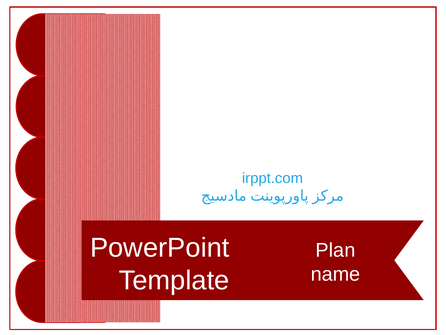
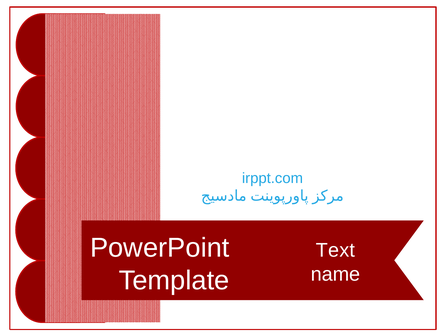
Plan: Plan -> Text
